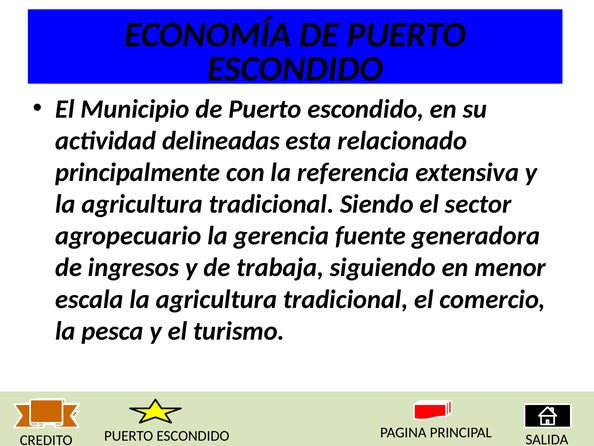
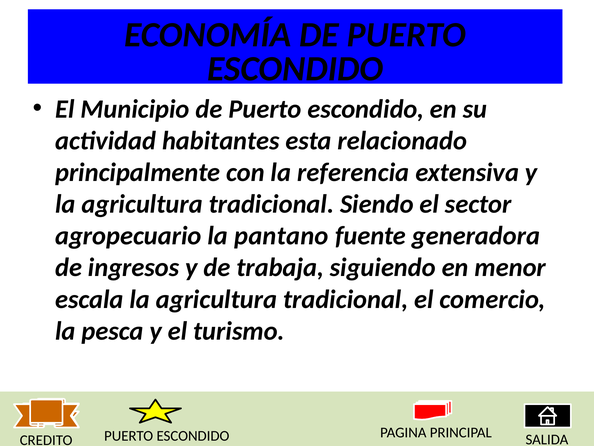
delineadas: delineadas -> habitantes
gerencia: gerencia -> pantano
